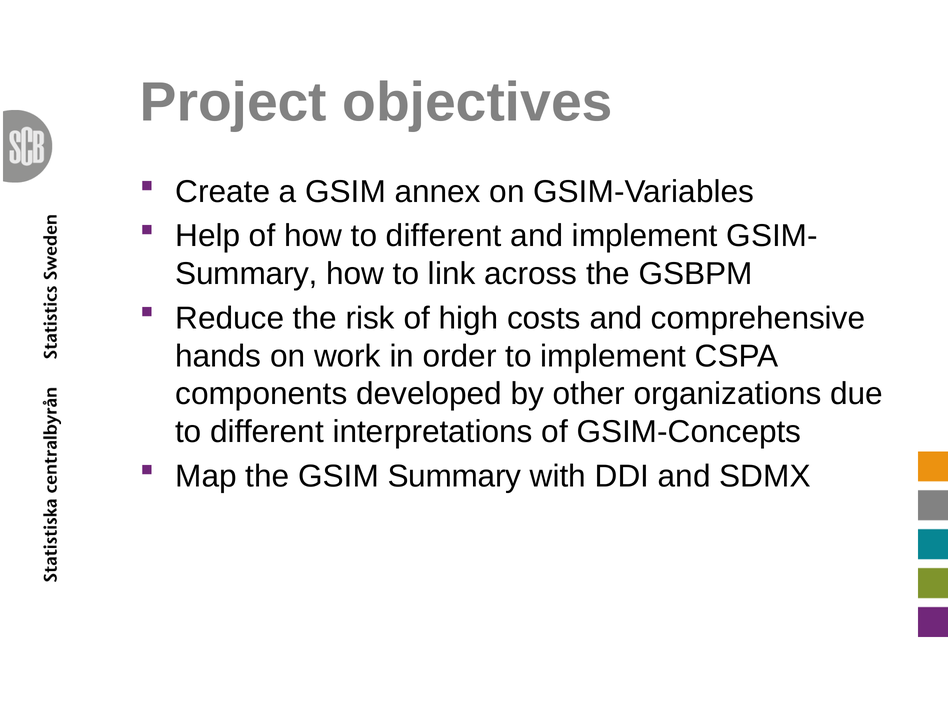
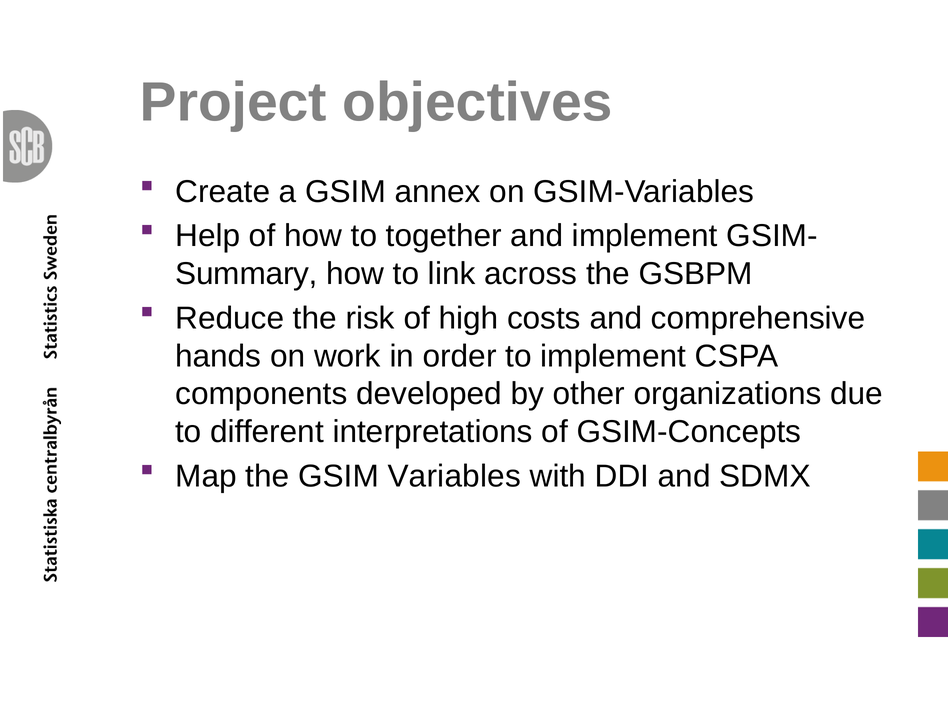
how to different: different -> together
GSIM Summary: Summary -> Variables
